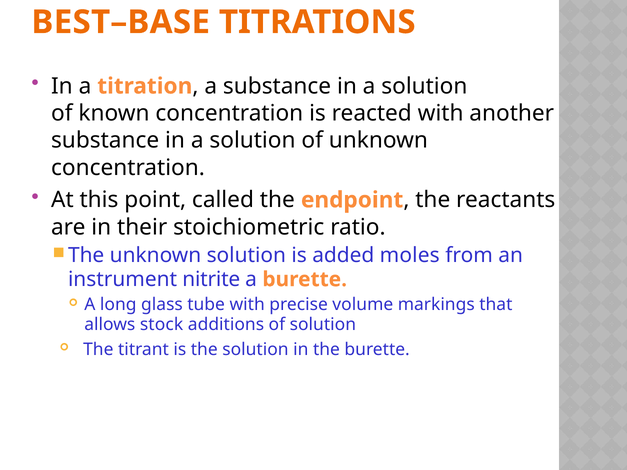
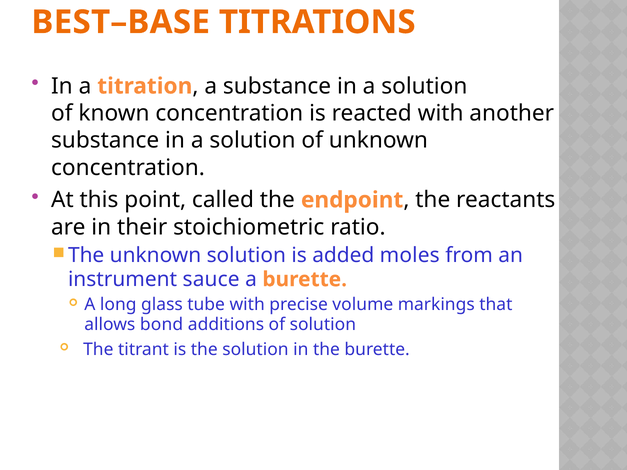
nitrite: nitrite -> sauce
stock: stock -> bond
